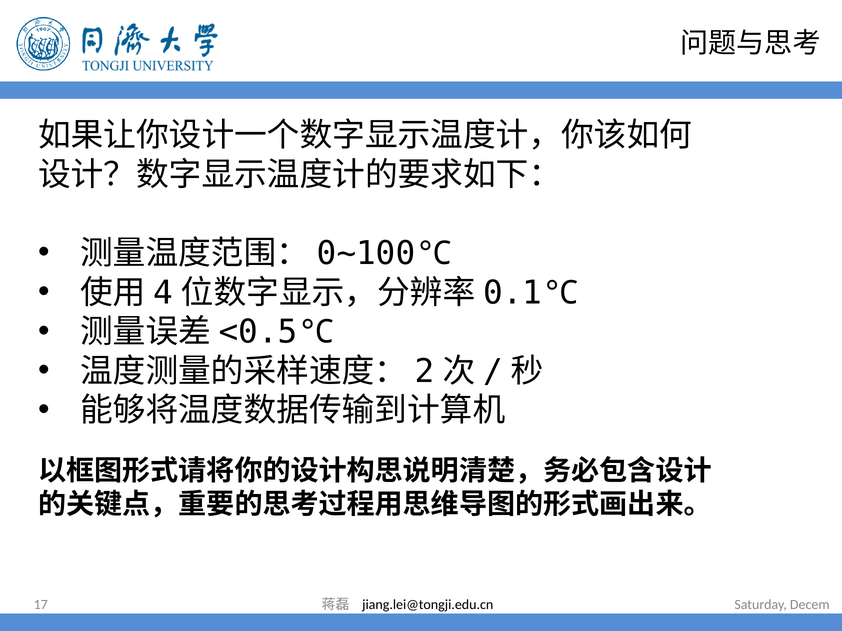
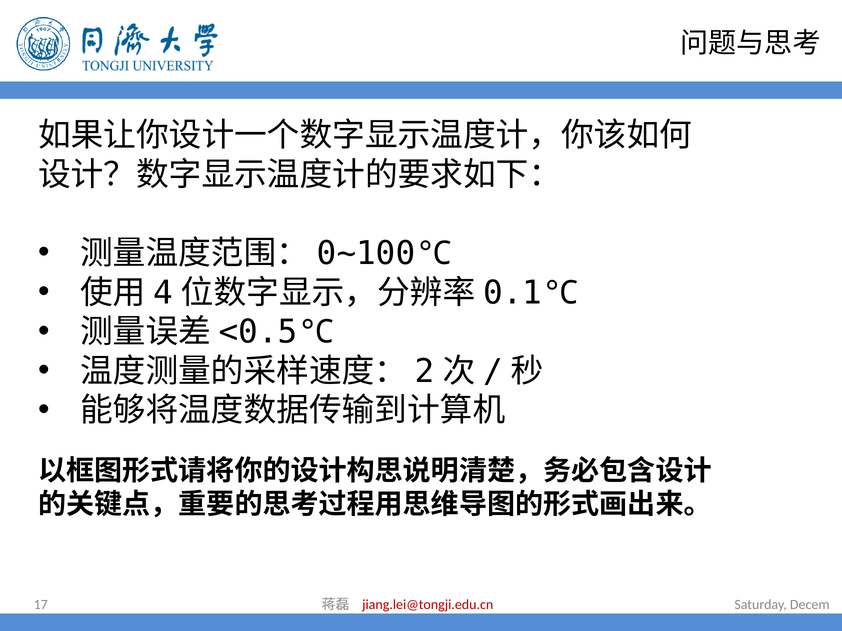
jiang.lei@tongji.edu.cn colour: black -> red
